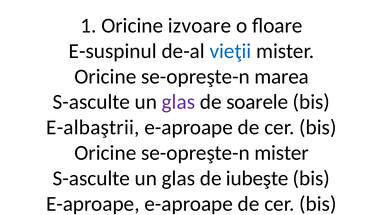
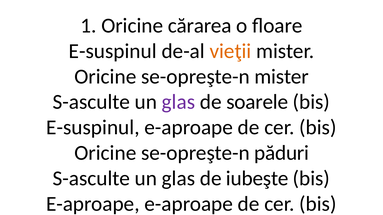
izvoare: izvoare -> cărarea
vieţii colour: blue -> orange
se-opreşte-n marea: marea -> mister
E-albaştrii at (93, 128): E-albaştrii -> E-suspinul
se-opreşte-n mister: mister -> păduri
